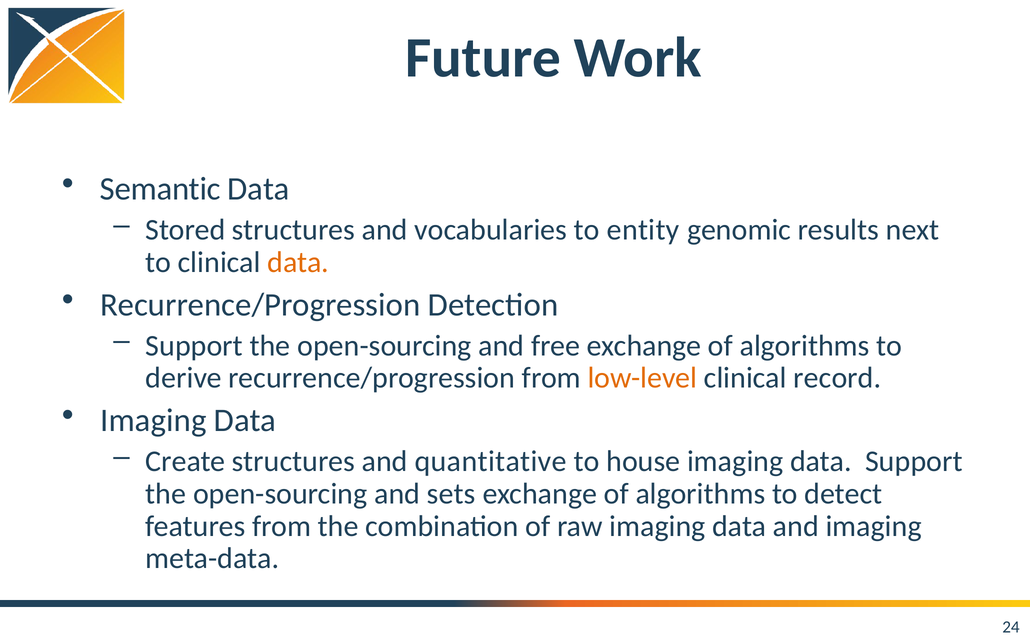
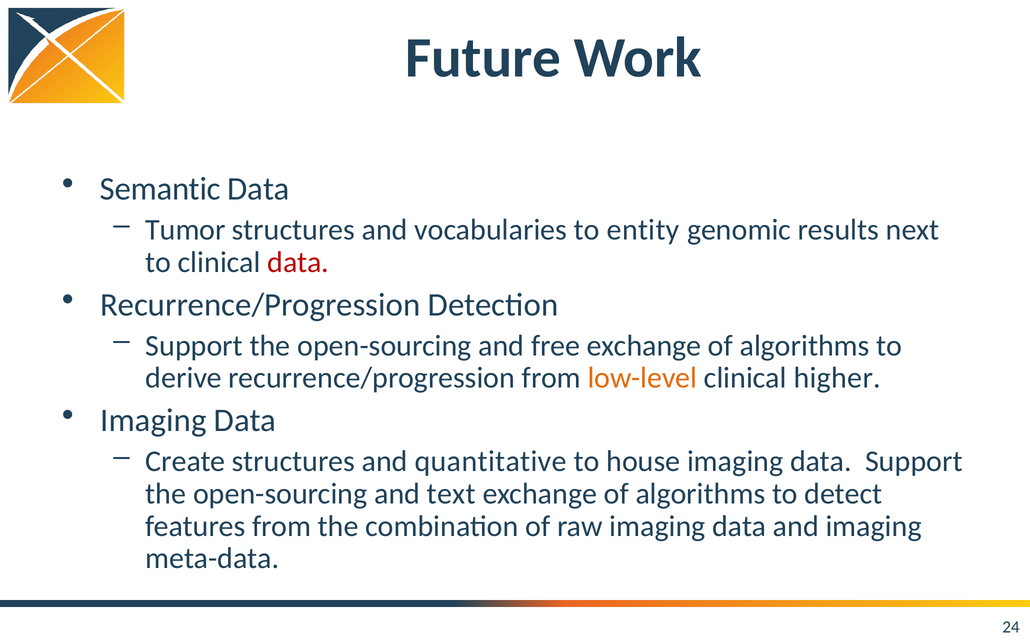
Stored: Stored -> Tumor
data at (298, 263) colour: orange -> red
record: record -> higher
sets: sets -> text
